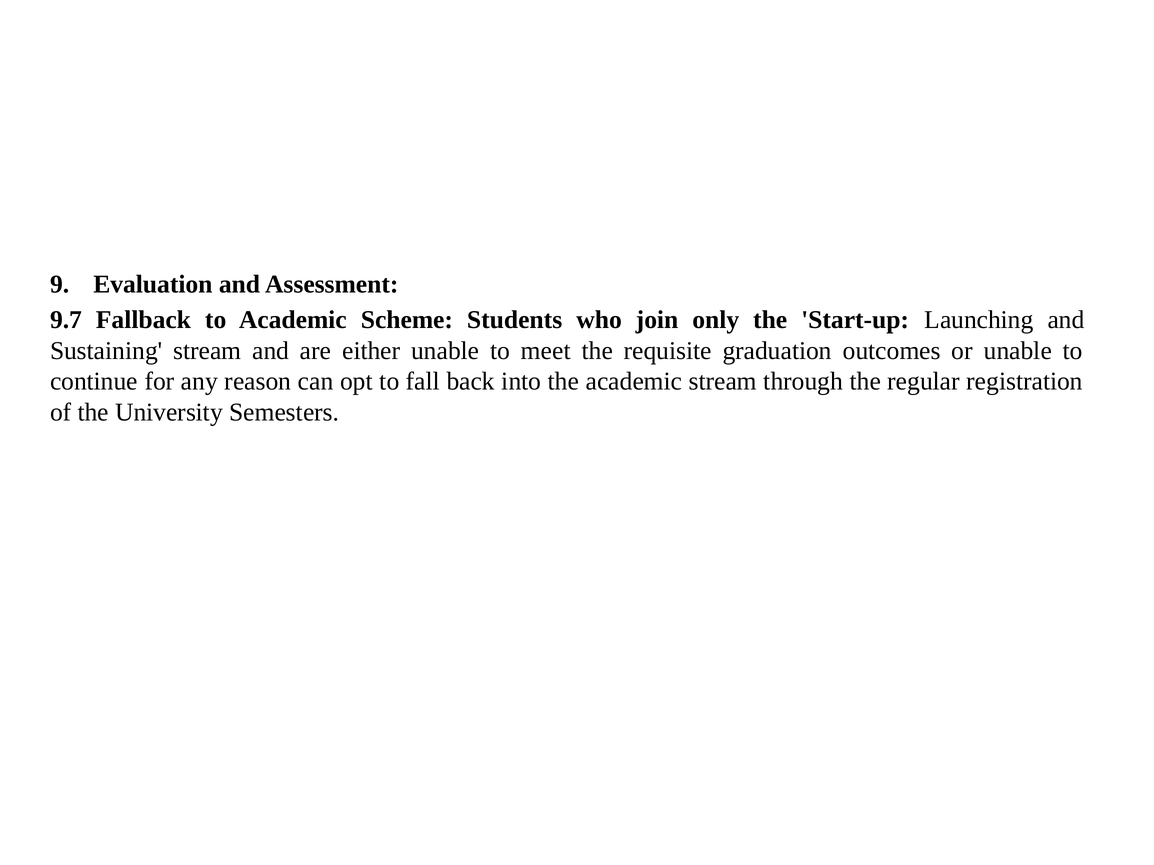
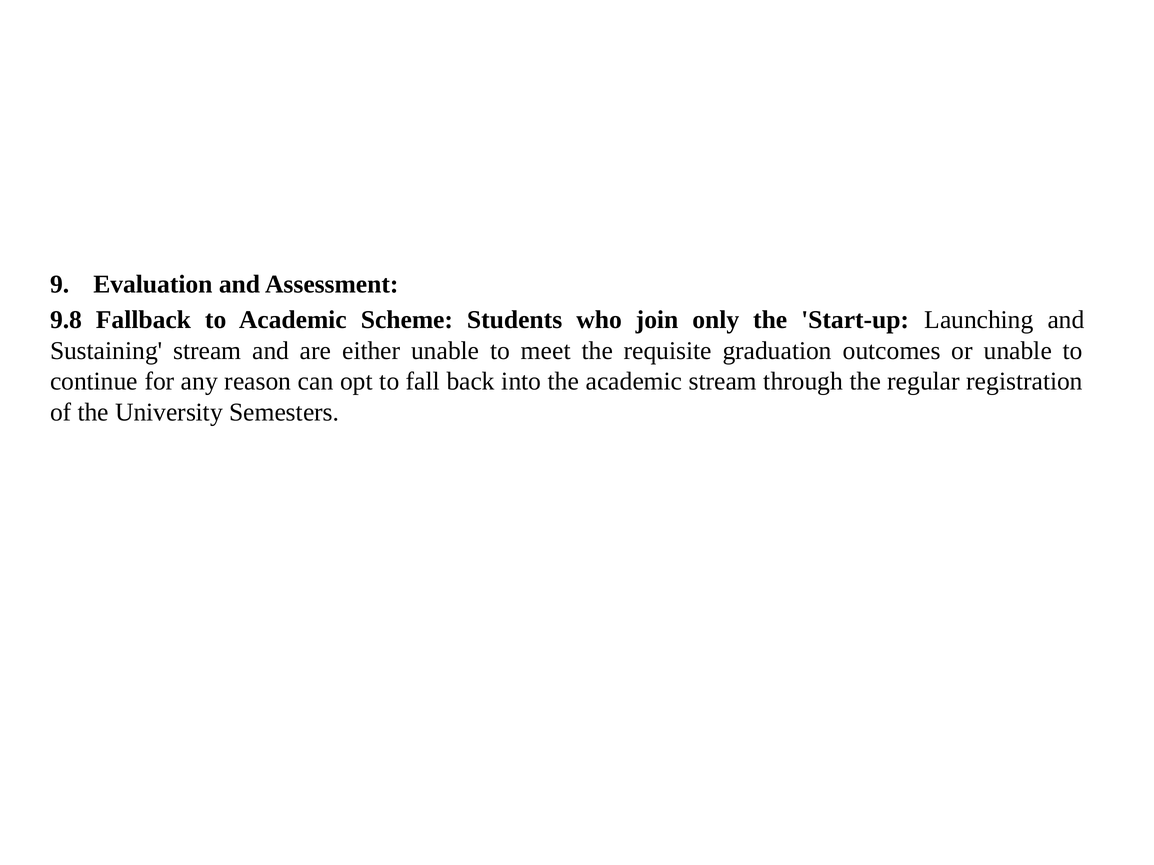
9.7: 9.7 -> 9.8
